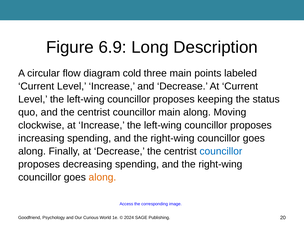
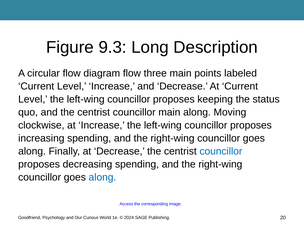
6.9: 6.9 -> 9.3
diagram cold: cold -> flow
along at (102, 177) colour: orange -> blue
